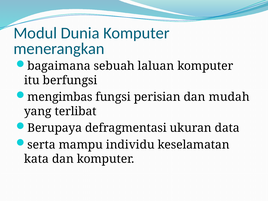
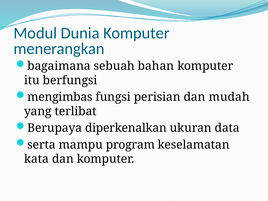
laluan: laluan -> bahan
defragmentasi: defragmentasi -> diperkenalkan
individu: individu -> program
